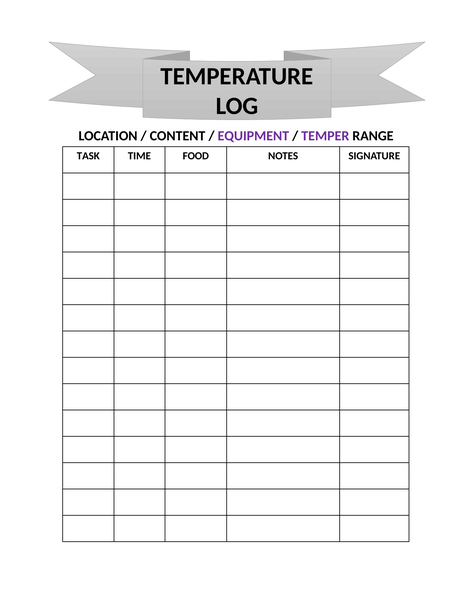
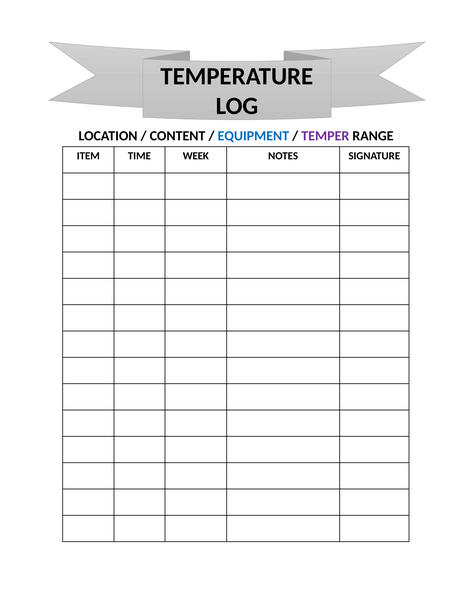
EQUIPMENT colour: purple -> blue
TASK: TASK -> ITEM
FOOD: FOOD -> WEEK
